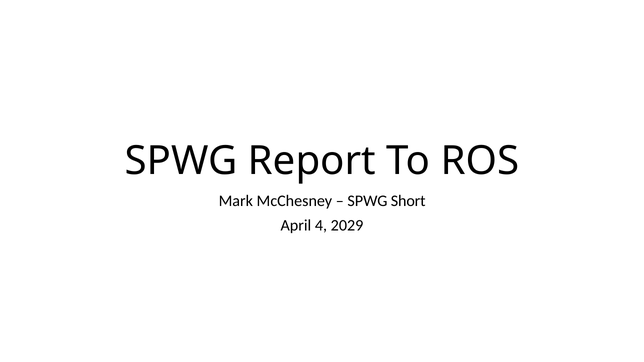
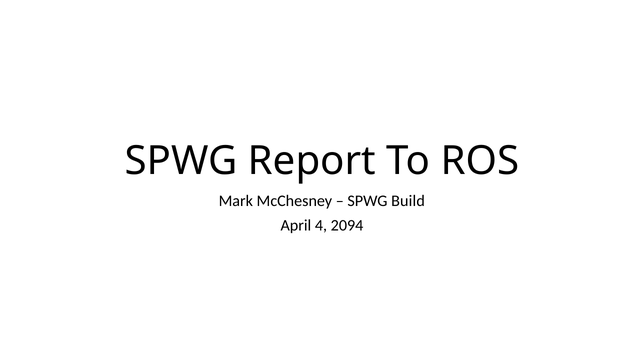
Short: Short -> Build
2029: 2029 -> 2094
